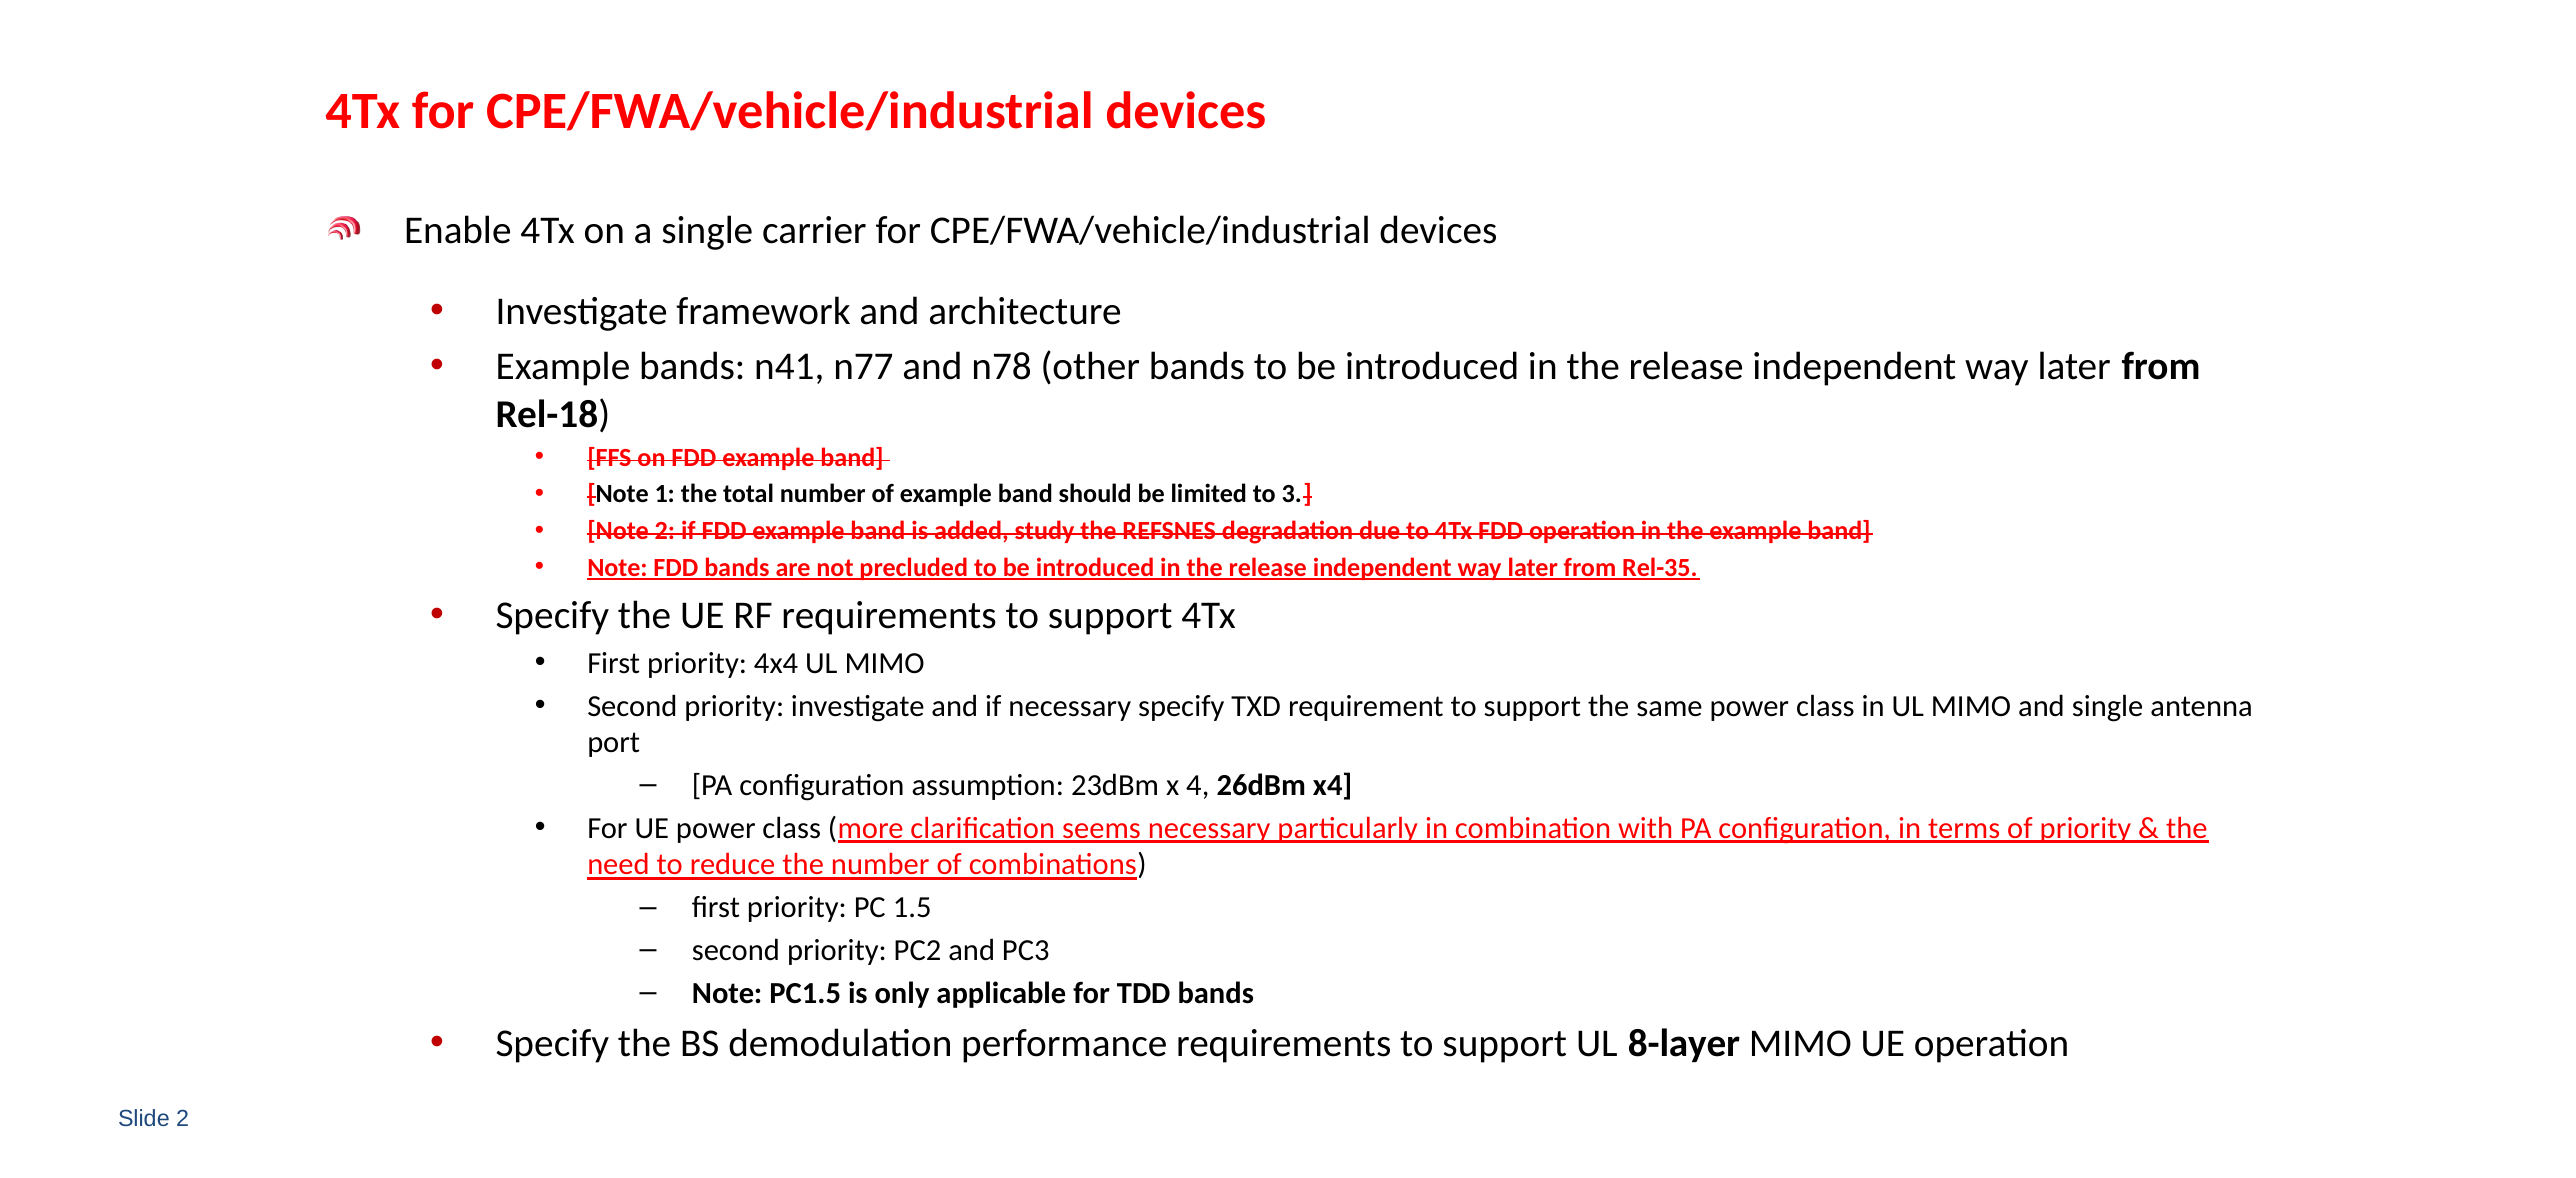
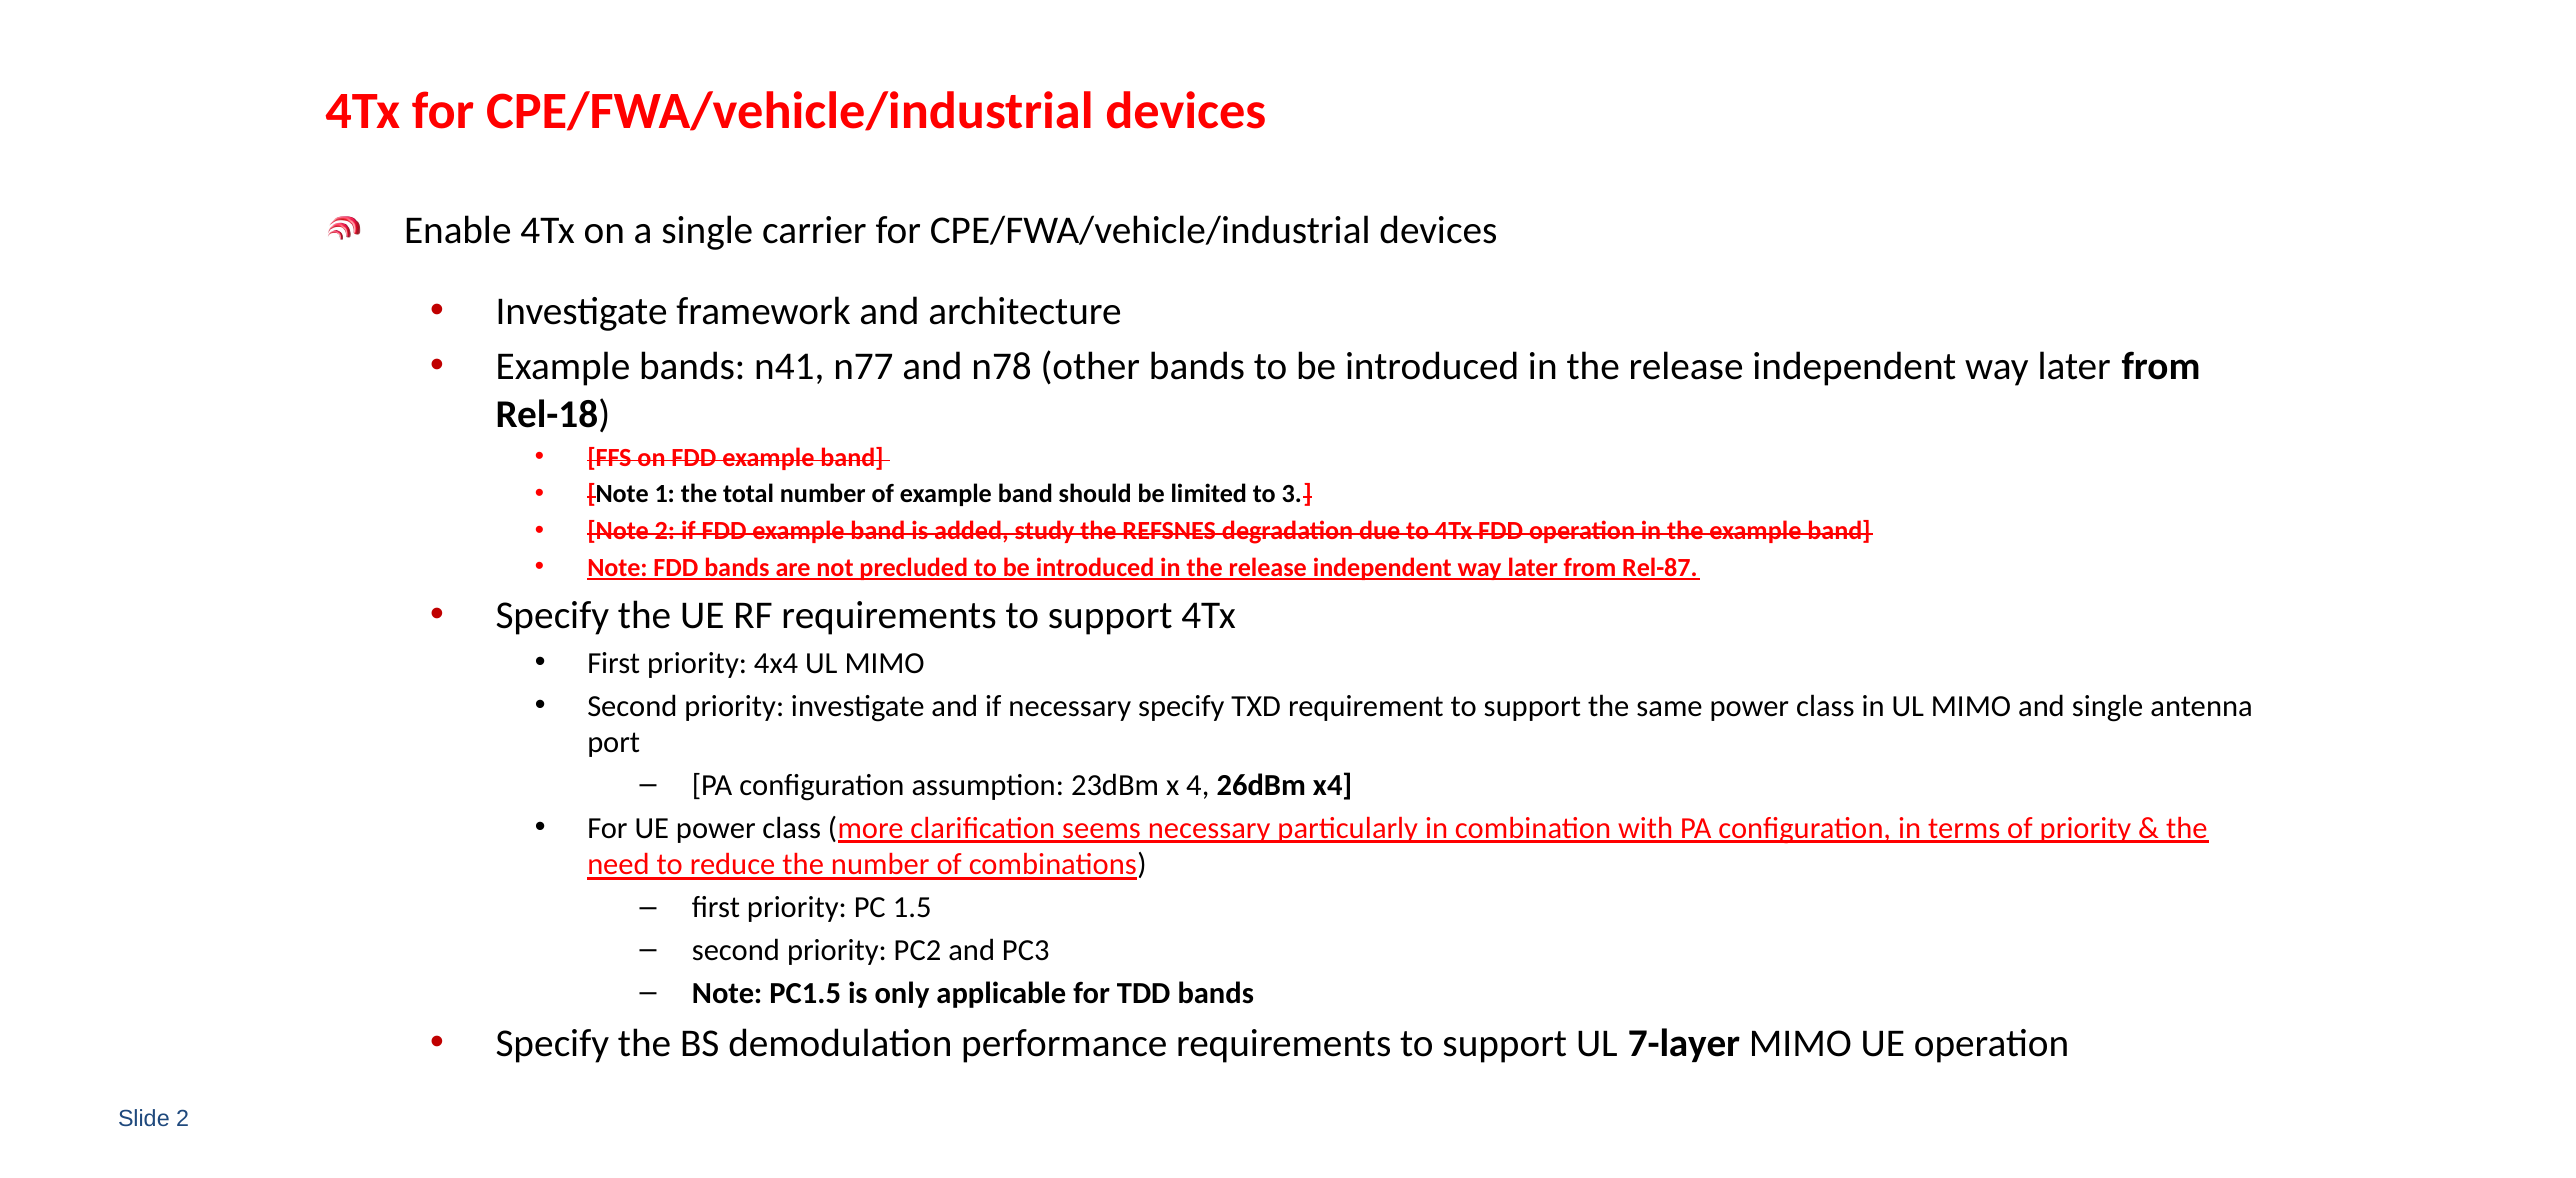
Rel-35: Rel-35 -> Rel-87
8-layer: 8-layer -> 7-layer
